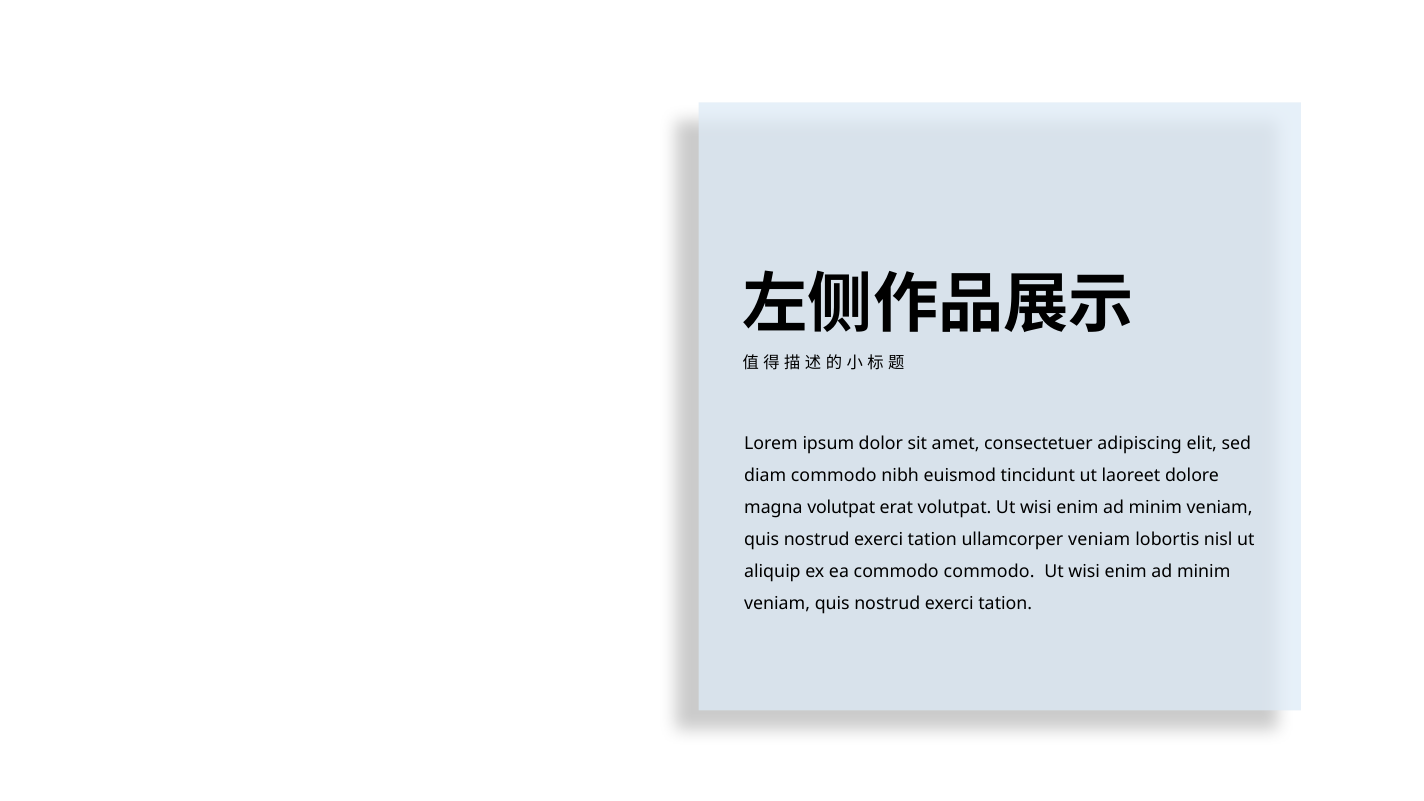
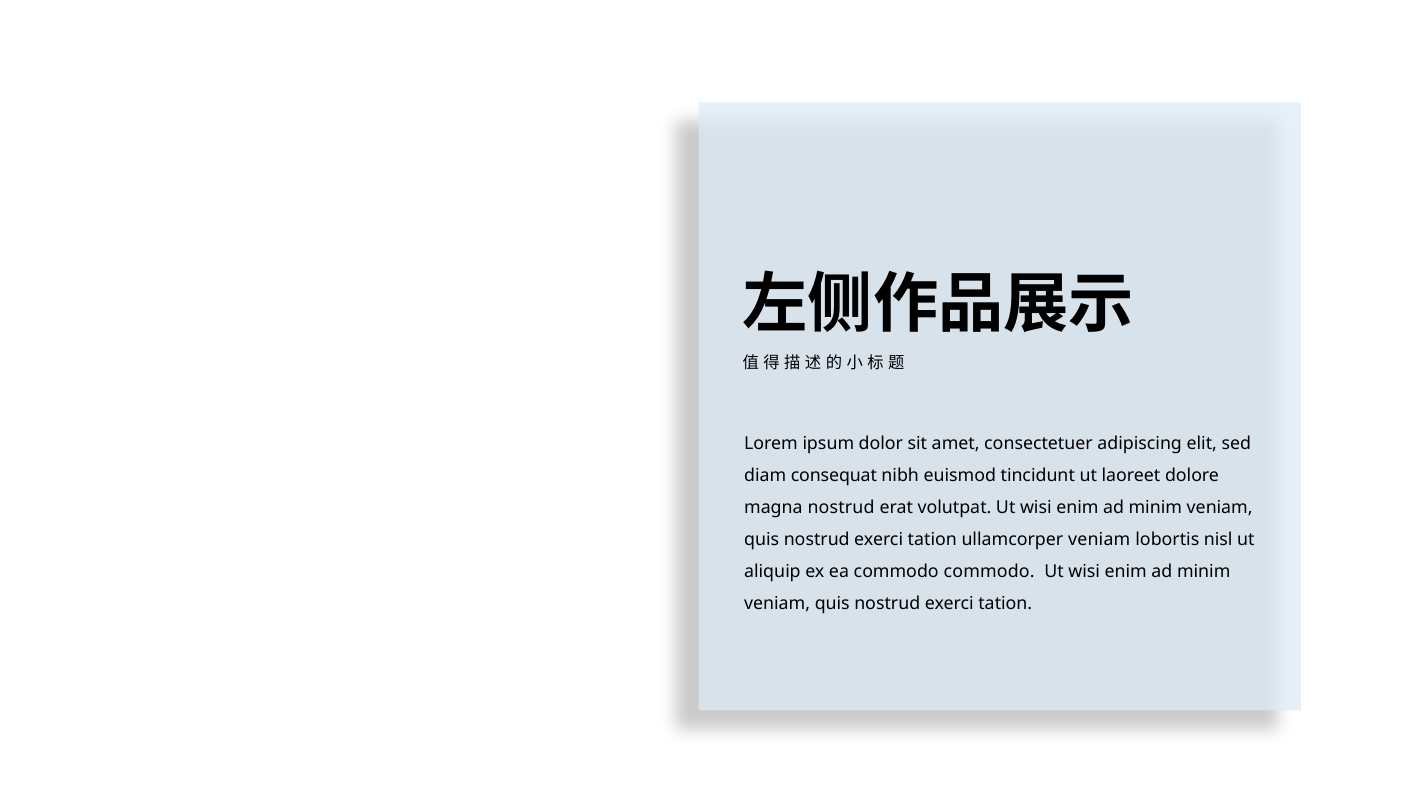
diam commodo: commodo -> consequat
magna volutpat: volutpat -> nostrud
